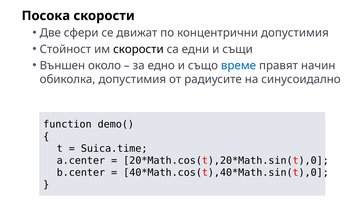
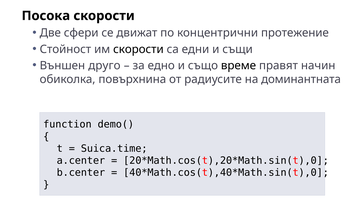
концентрични допустимия: допустимия -> протежение
около: около -> друго
време colour: blue -> black
обиколка допустимия: допустимия -> повърхнина
синусоидално: синусоидално -> доминантната
